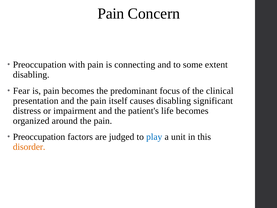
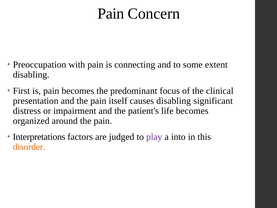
Fear: Fear -> First
Preoccupation at (39, 137): Preoccupation -> Interpretations
play colour: blue -> purple
unit: unit -> into
